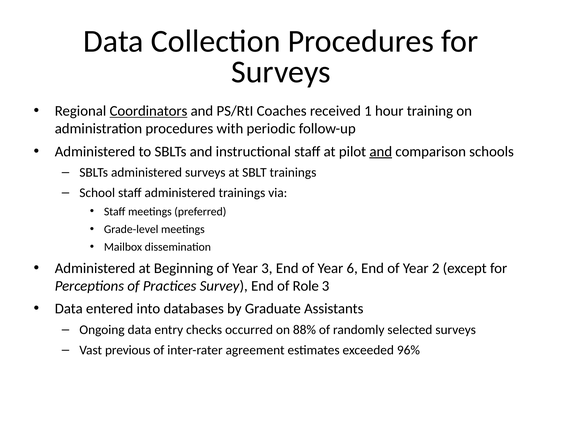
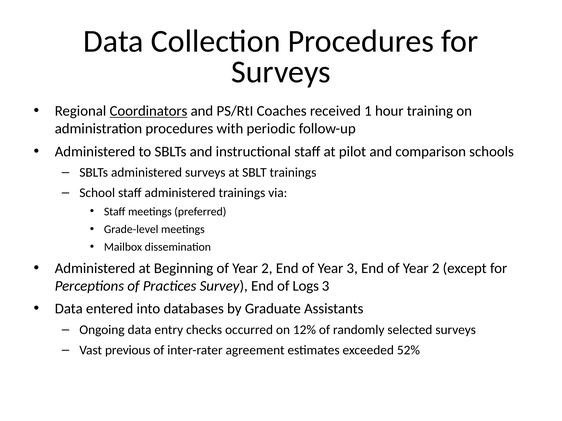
and at (381, 152) underline: present -> none
Beginning of Year 3: 3 -> 2
Year 6: 6 -> 3
Role: Role -> Logs
88%: 88% -> 12%
96%: 96% -> 52%
